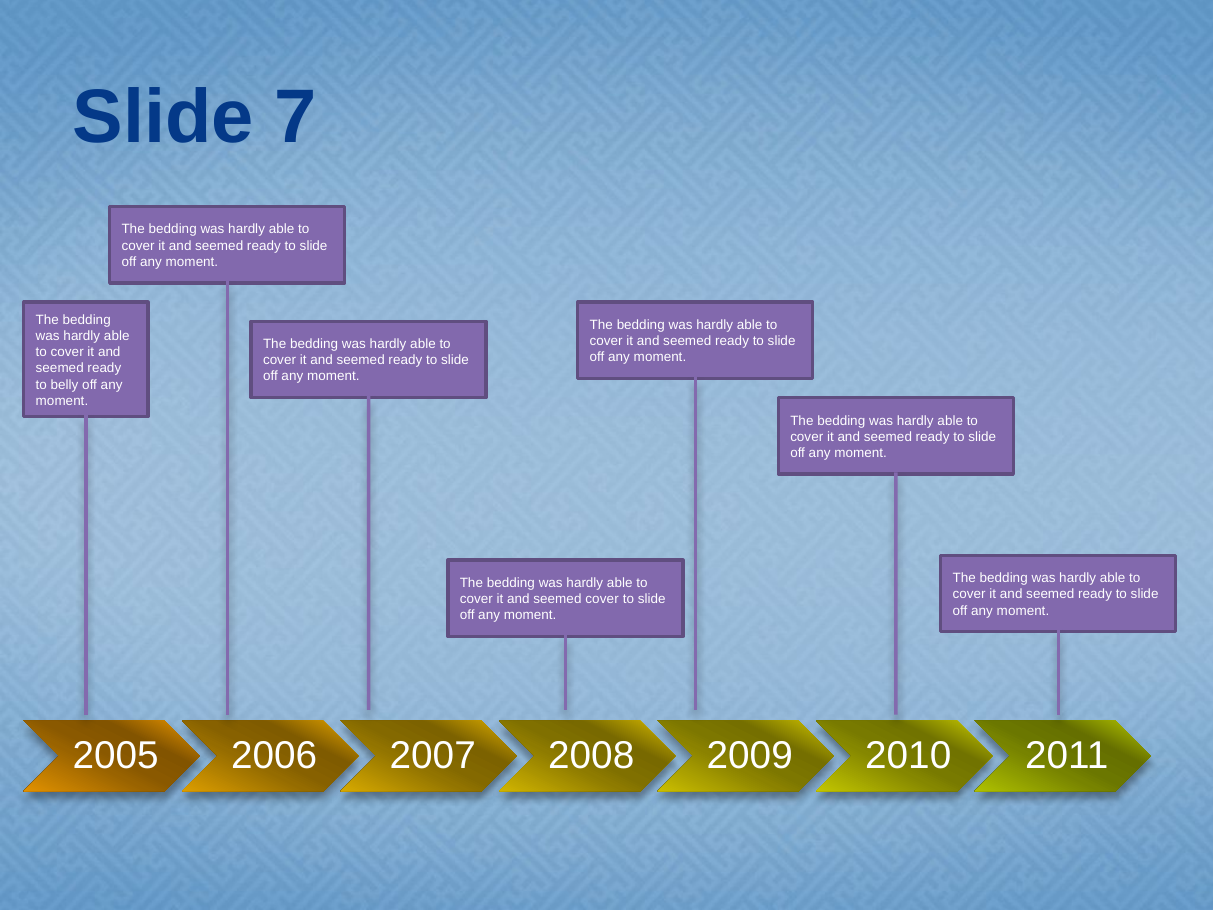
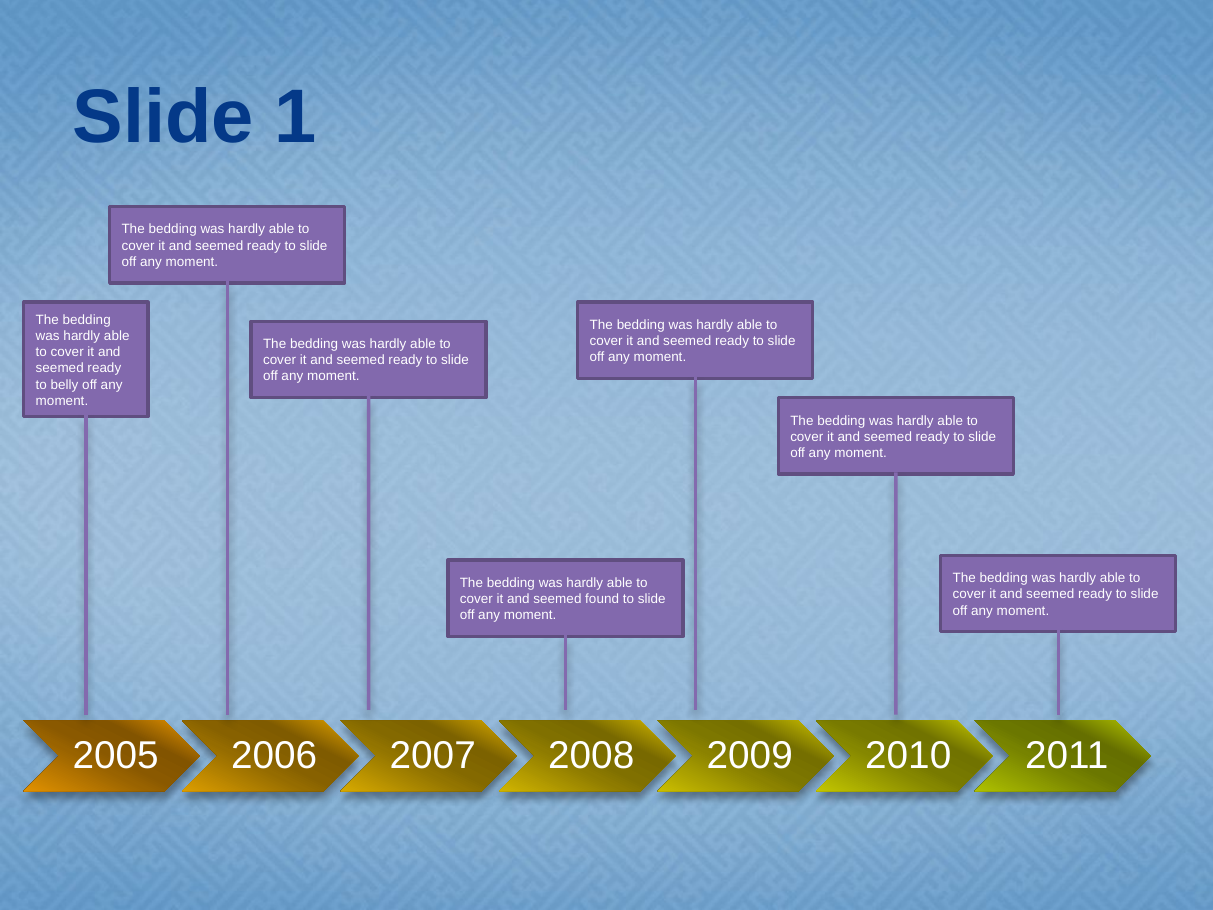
7: 7 -> 1
seemed cover: cover -> found
